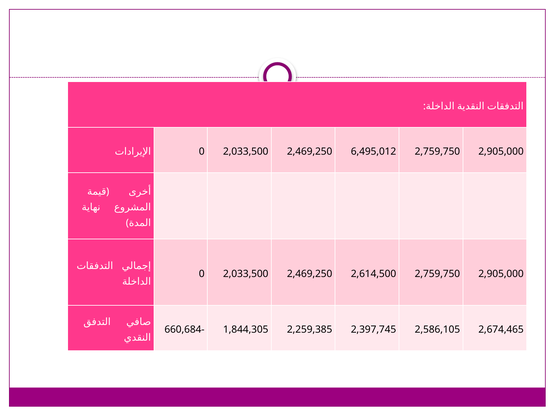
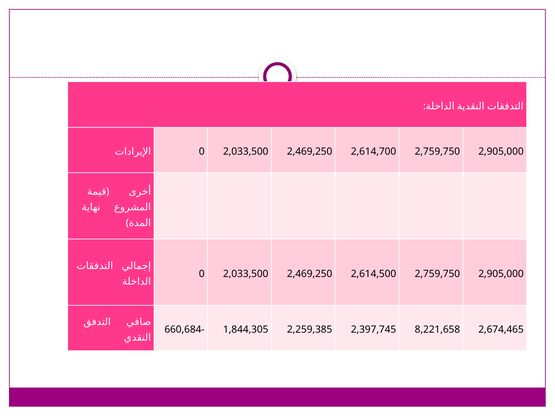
6,495,012: 6,495,012 -> 2,614,700
2,586,105: 2,586,105 -> 8,221,658
